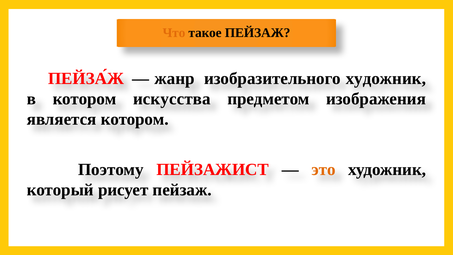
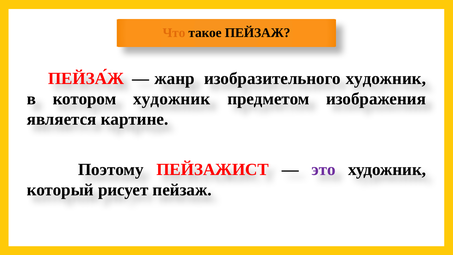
котором искусства: искусства -> художник
является котором: котором -> картине
это colour: orange -> purple
